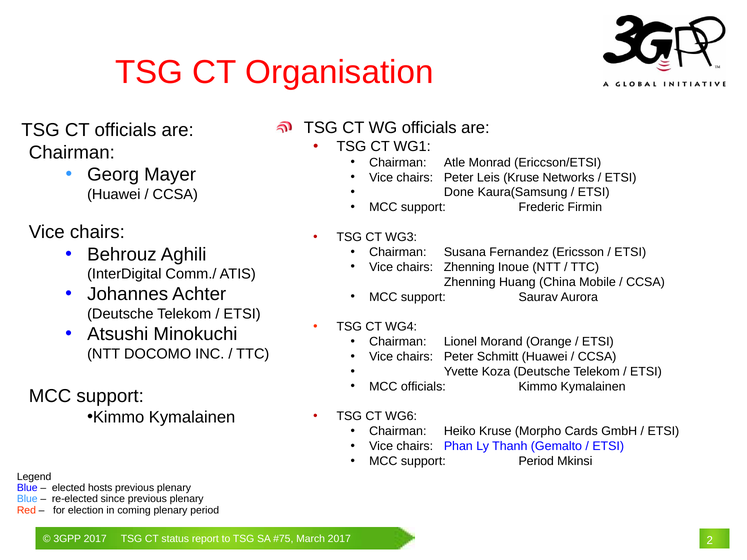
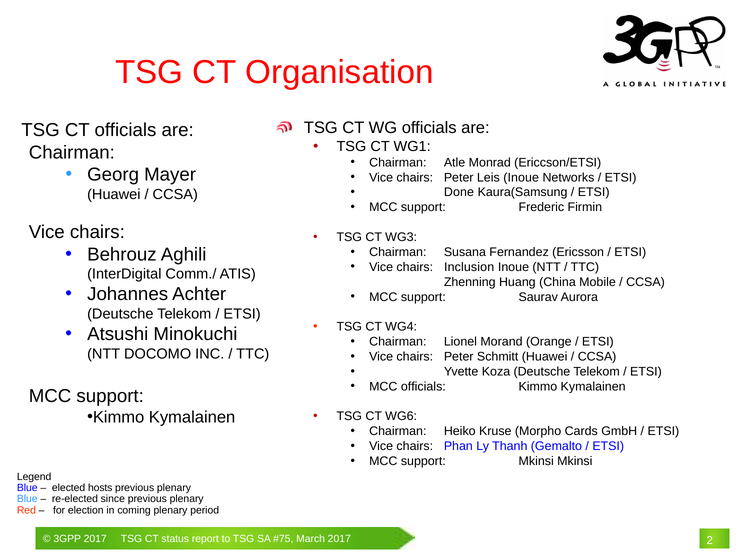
Leis Kruse: Kruse -> Inoue
chairs Zhenning: Zhenning -> Inclusion
support Period: Period -> Mkinsi
